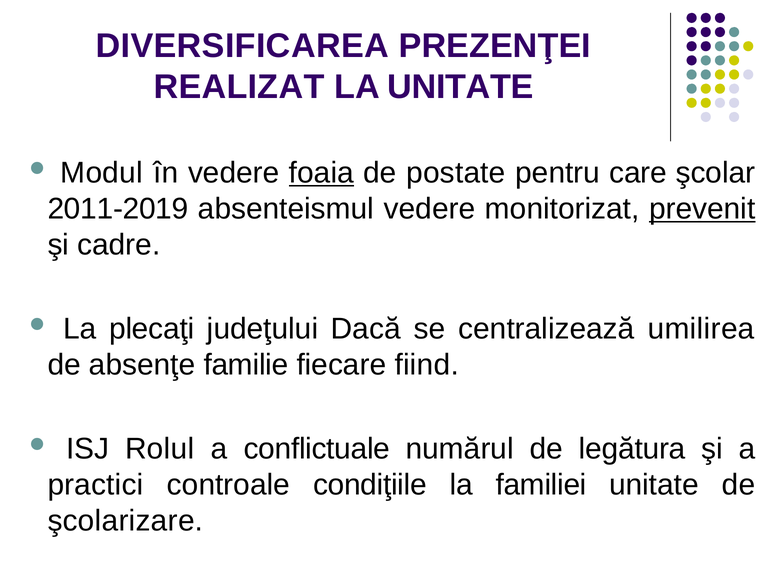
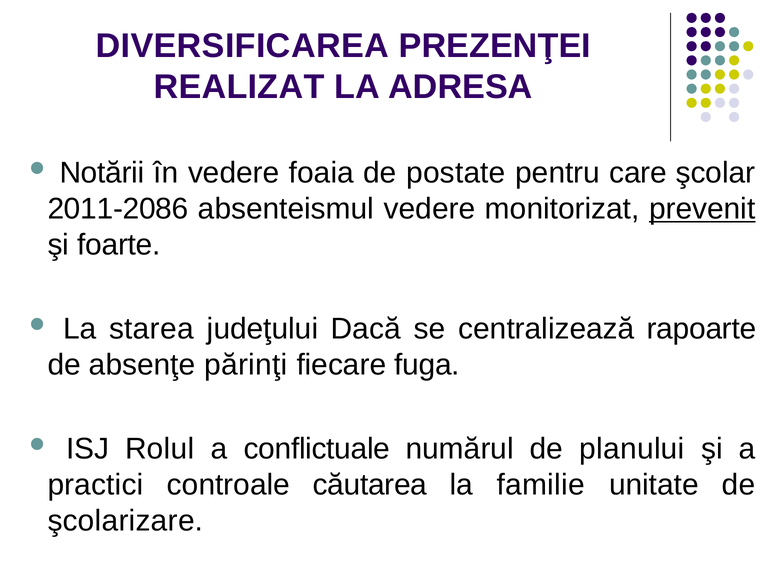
LA UNITATE: UNITATE -> ADRESA
Modul: Modul -> Notării
foaia underline: present -> none
2011-2019: 2011-2019 -> 2011-2086
cadre: cadre -> foarte
plecaţi: plecaţi -> starea
umilirea: umilirea -> rapoarte
familie: familie -> părinţi
fiind: fiind -> fuga
legătura: legătura -> planului
condiţiile: condiţiile -> căutarea
familiei: familiei -> familie
